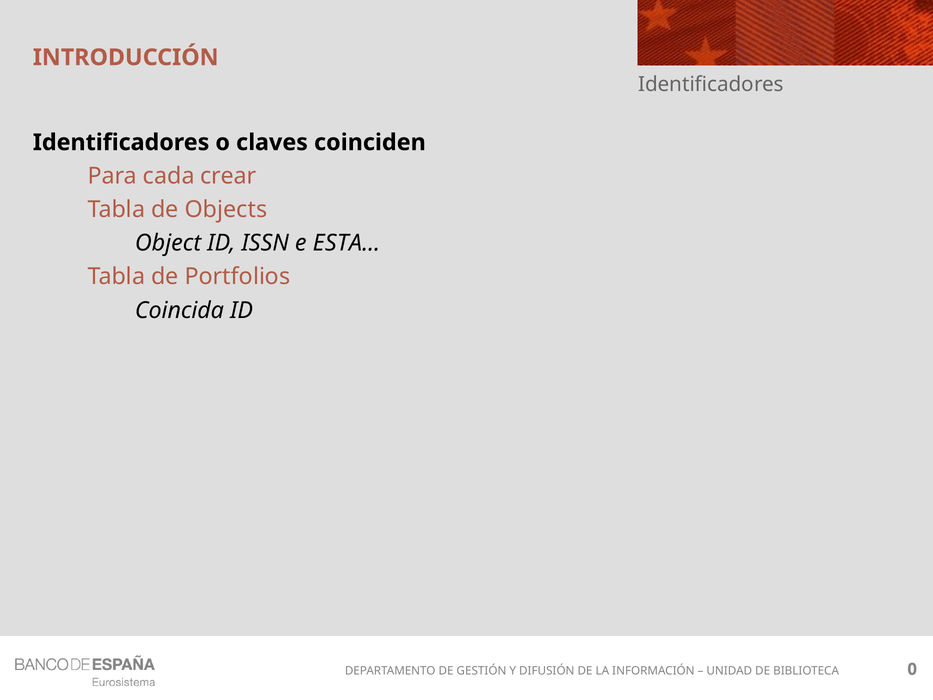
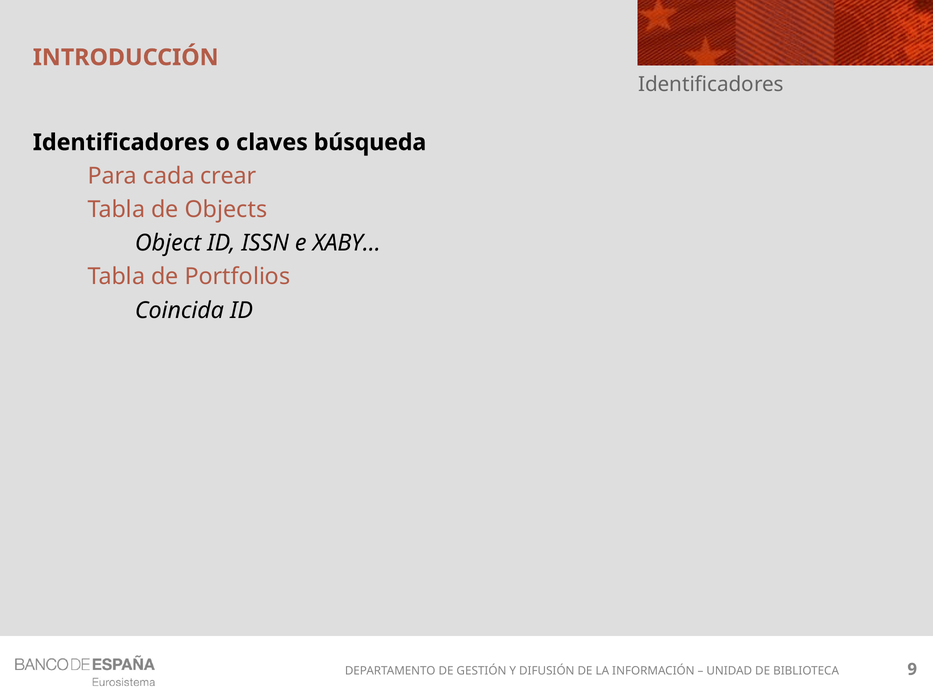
coinciden: coinciden -> búsqueda
ESTA…: ESTA… -> XABY…
0: 0 -> 9
